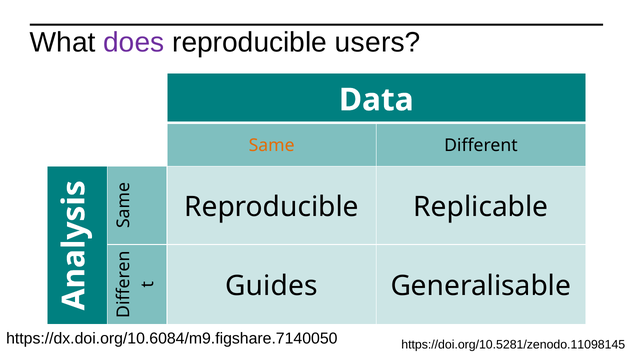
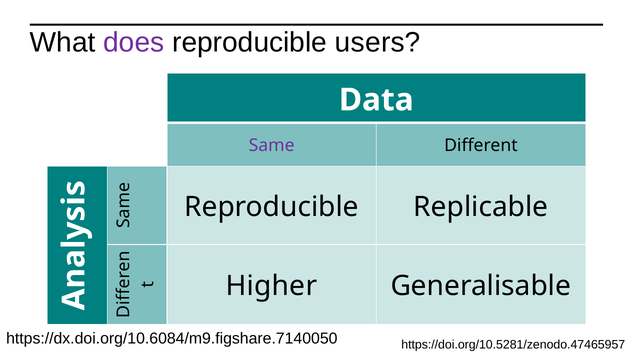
Same colour: orange -> purple
Guides: Guides -> Higher
https://doi.org/10.5281/zenodo.11098145: https://doi.org/10.5281/zenodo.11098145 -> https://doi.org/10.5281/zenodo.47465957
